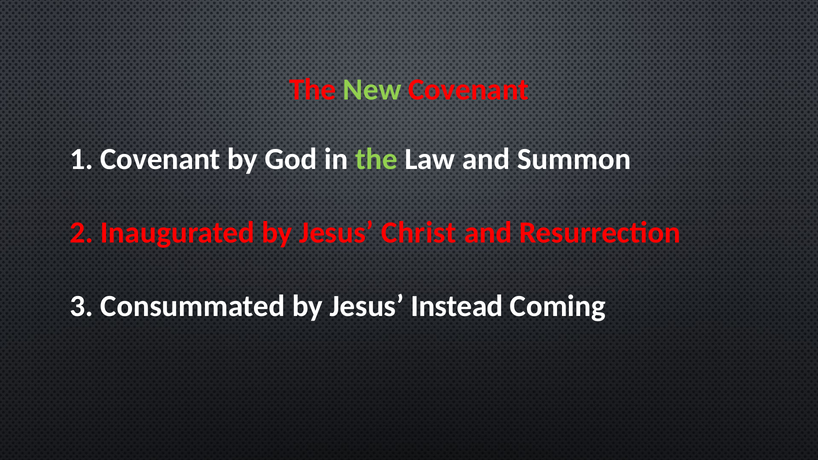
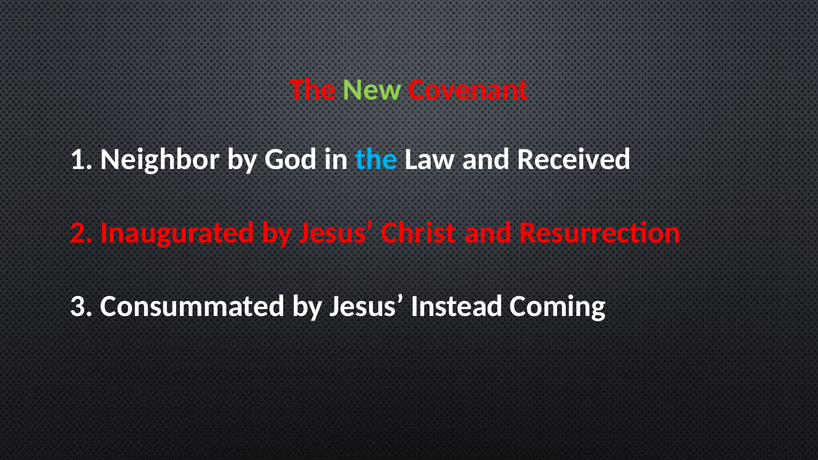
1 Covenant: Covenant -> Neighbor
the at (376, 159) colour: light green -> light blue
Summon: Summon -> Received
